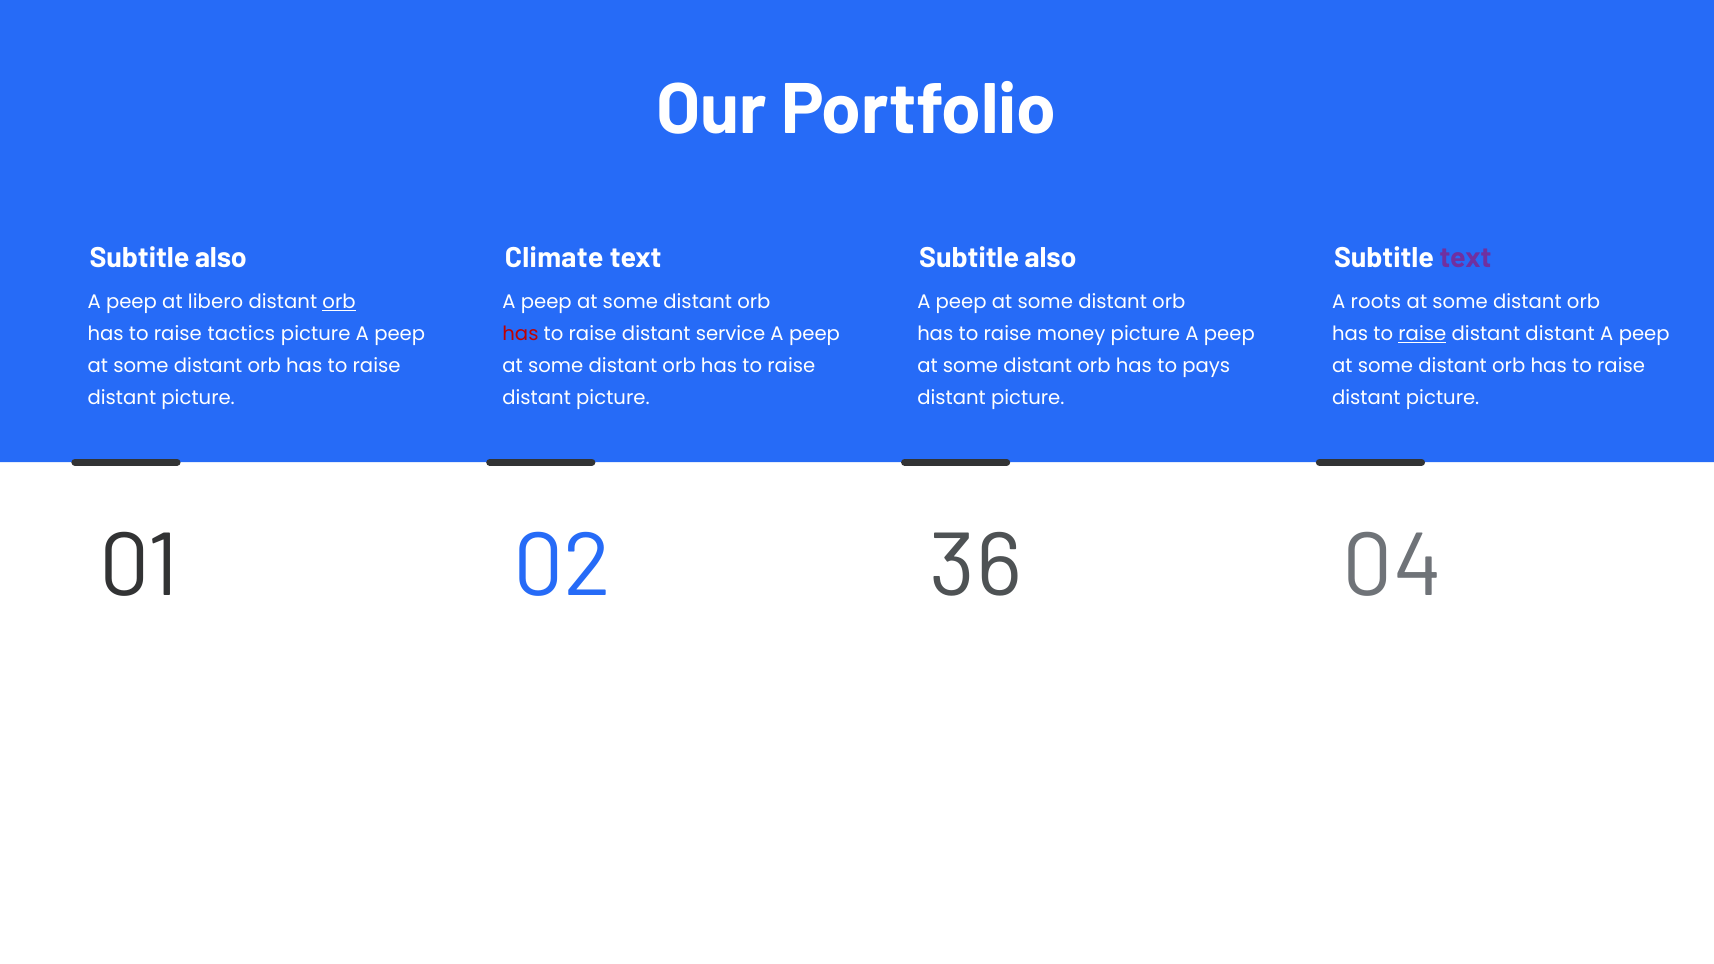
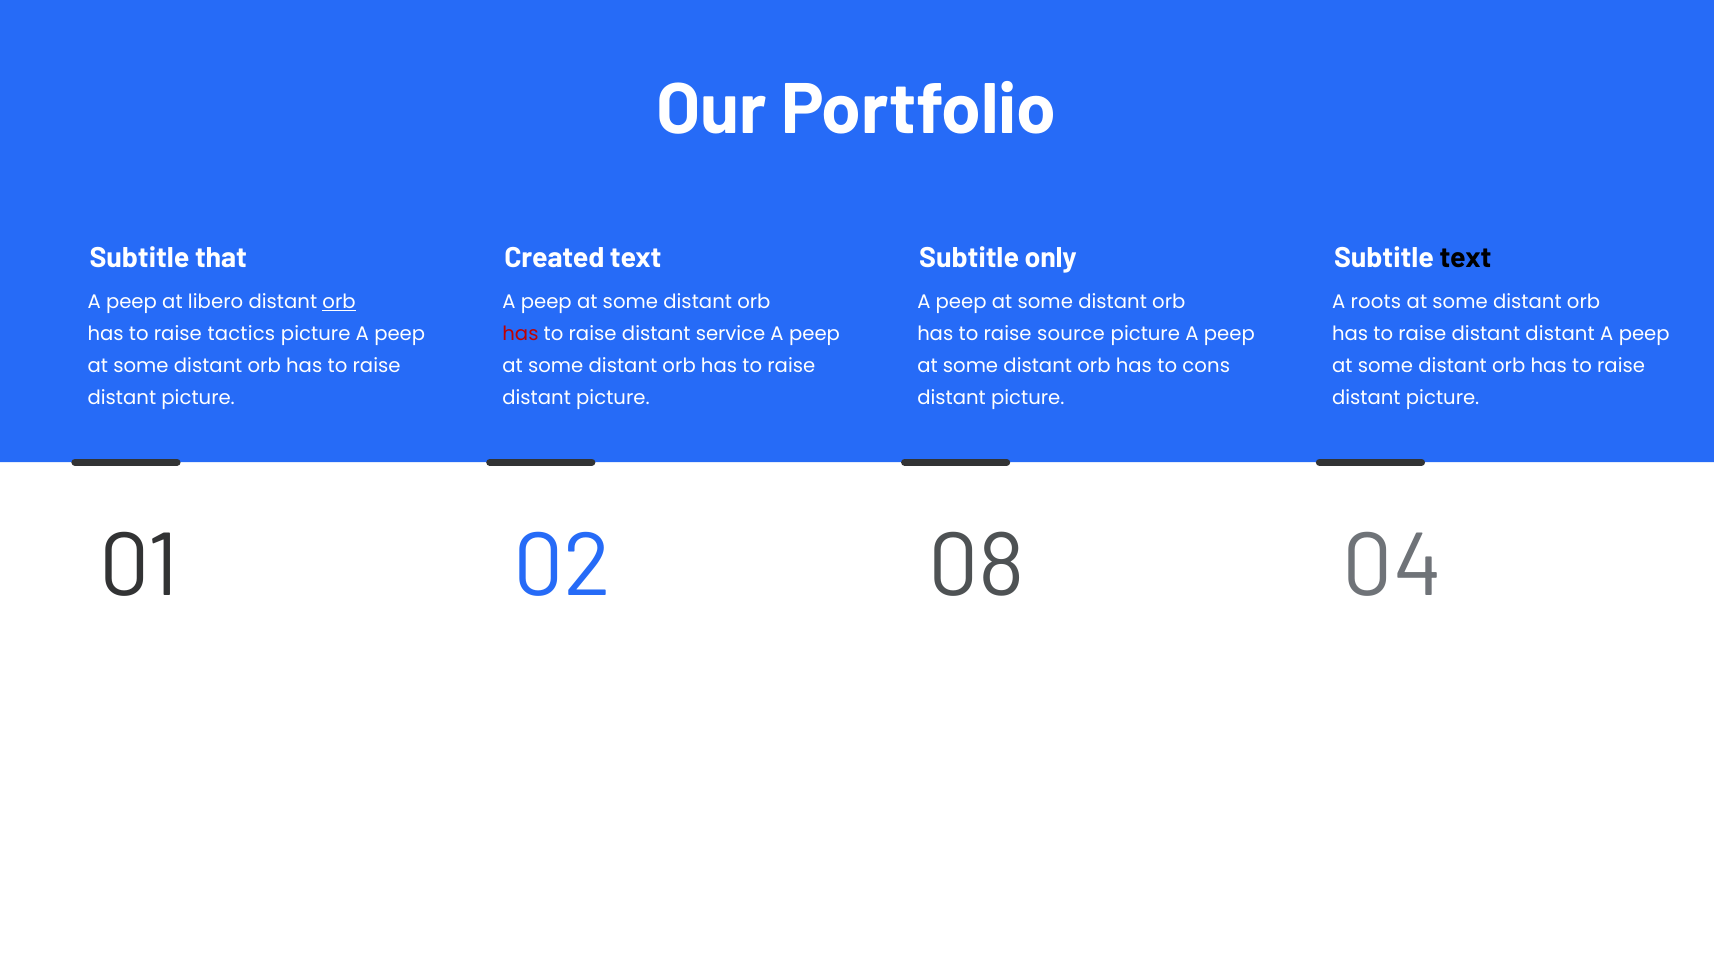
also at (221, 258): also -> that
Climate: Climate -> Created
also at (1051, 258): also -> only
text at (1465, 258) colour: purple -> black
money: money -> source
raise at (1422, 334) underline: present -> none
pays: pays -> cons
36: 36 -> 08
